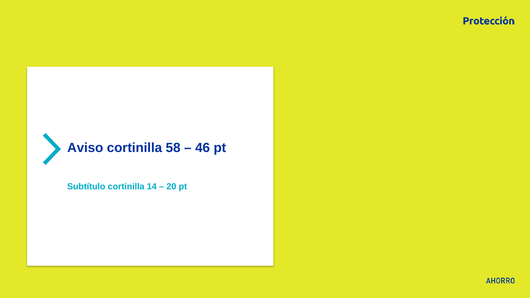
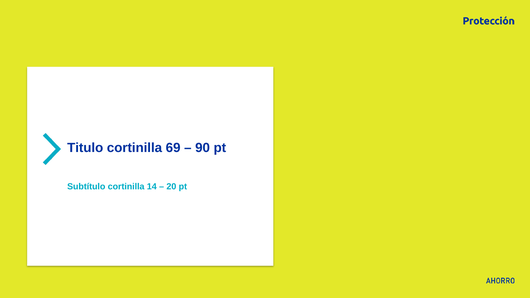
Aviso: Aviso -> Titulo
58: 58 -> 69
46: 46 -> 90
